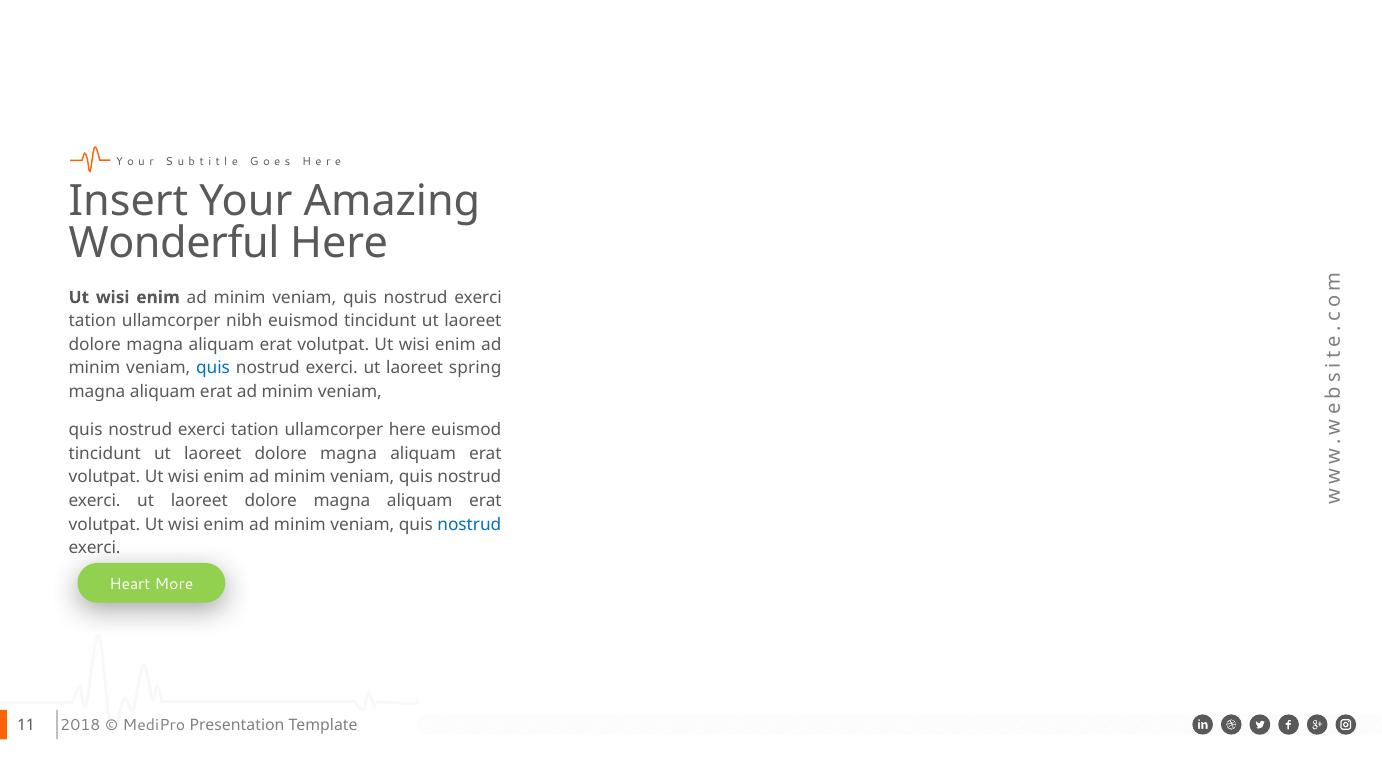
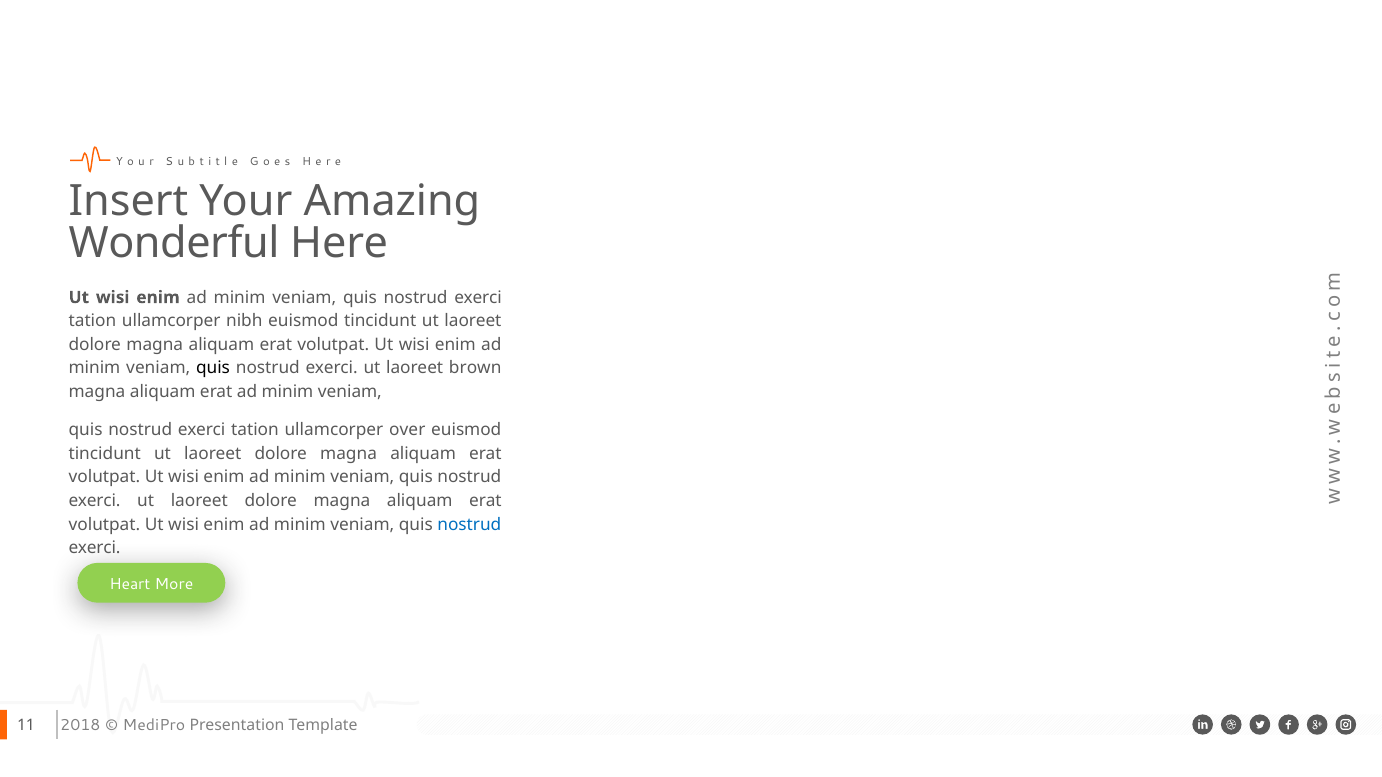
quis at (213, 368) colour: blue -> black
spring: spring -> brown
ullamcorper here: here -> over
